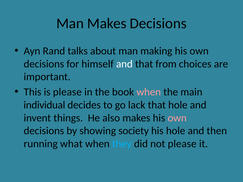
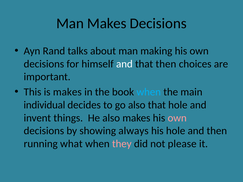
that from: from -> then
is please: please -> makes
when at (149, 92) colour: pink -> light blue
go lack: lack -> also
society: society -> always
they colour: light blue -> pink
